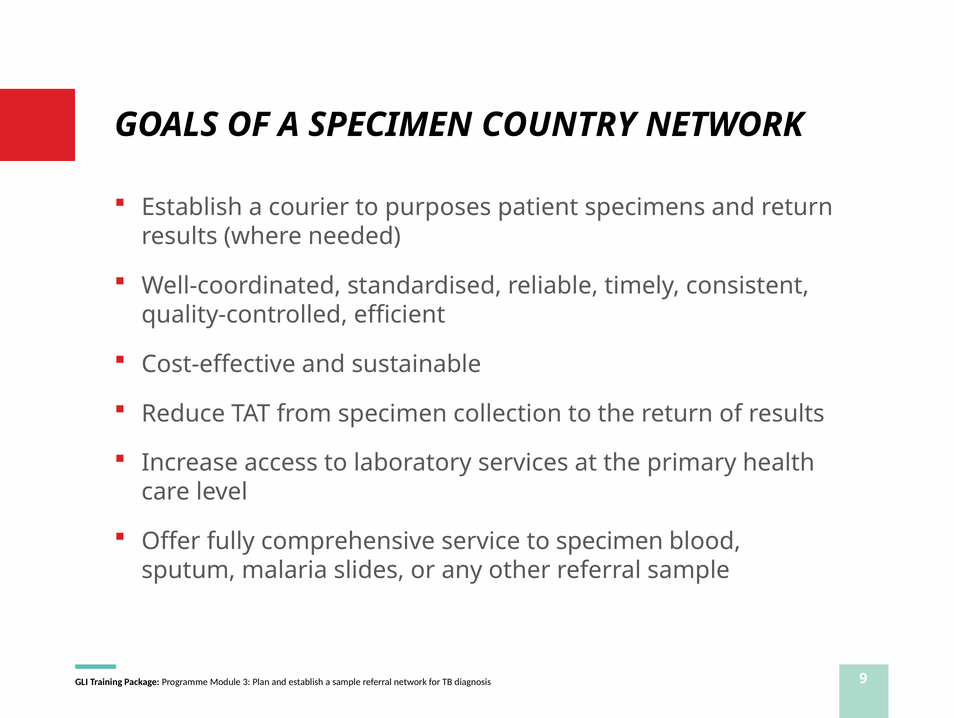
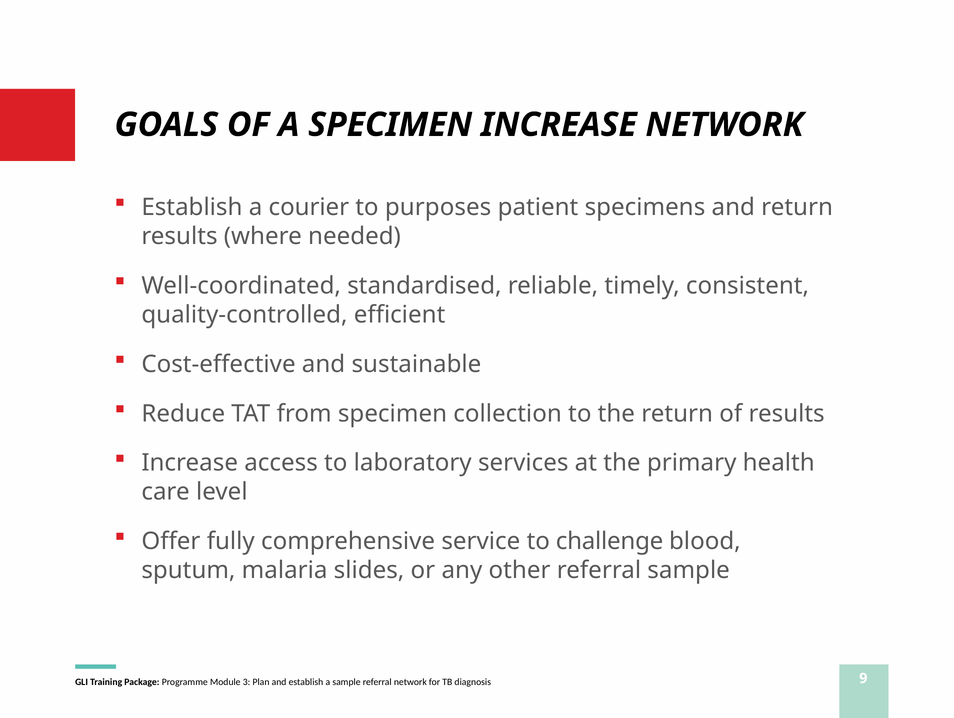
SPECIMEN COUNTRY: COUNTRY -> INCREASE
to specimen: specimen -> challenge
